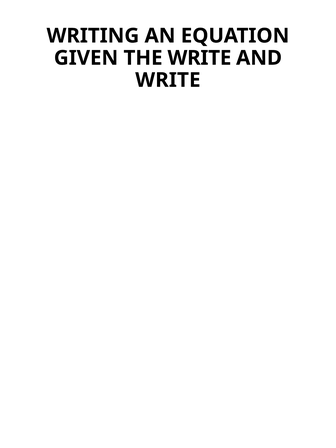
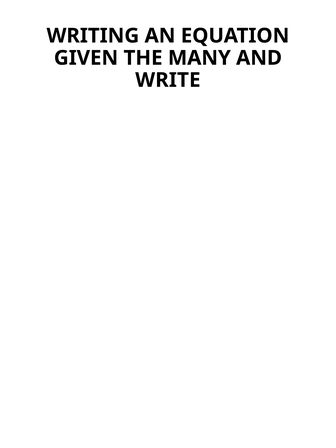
THE WRITE: WRITE -> MANY
